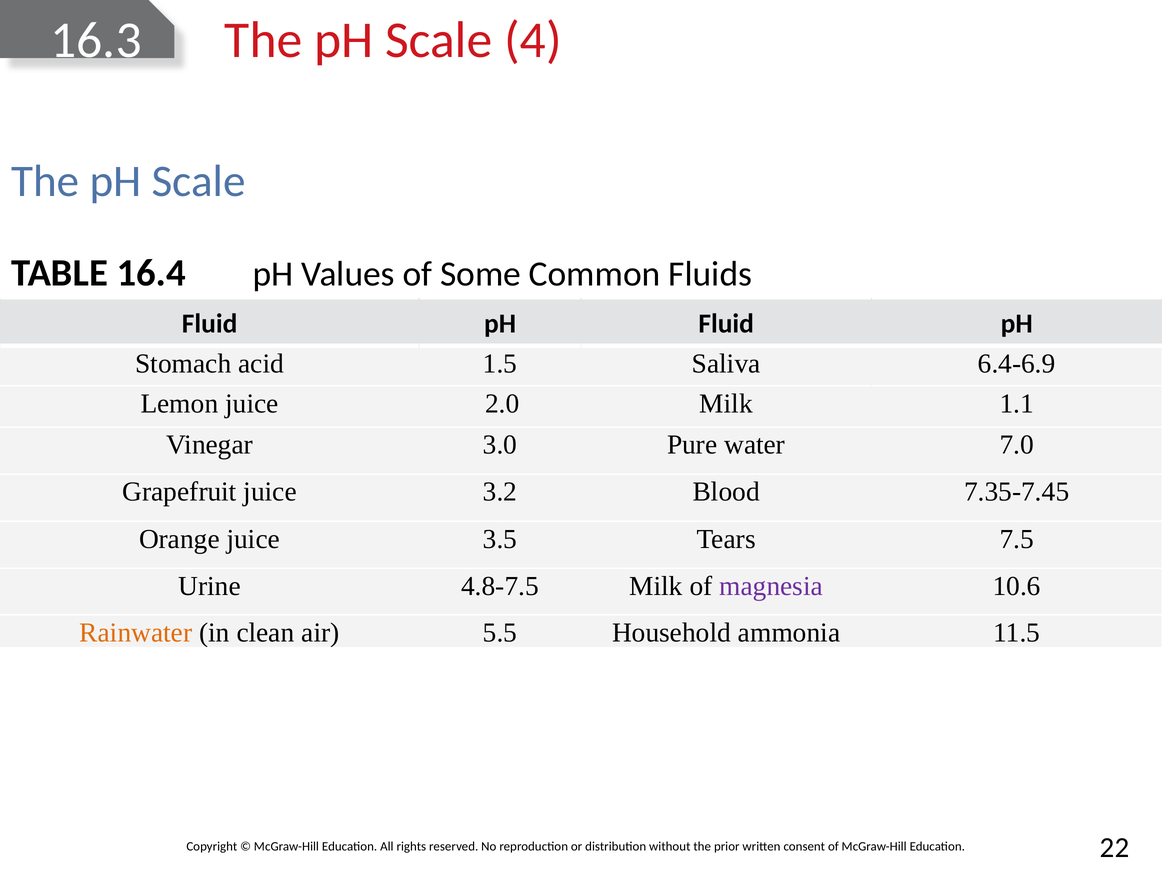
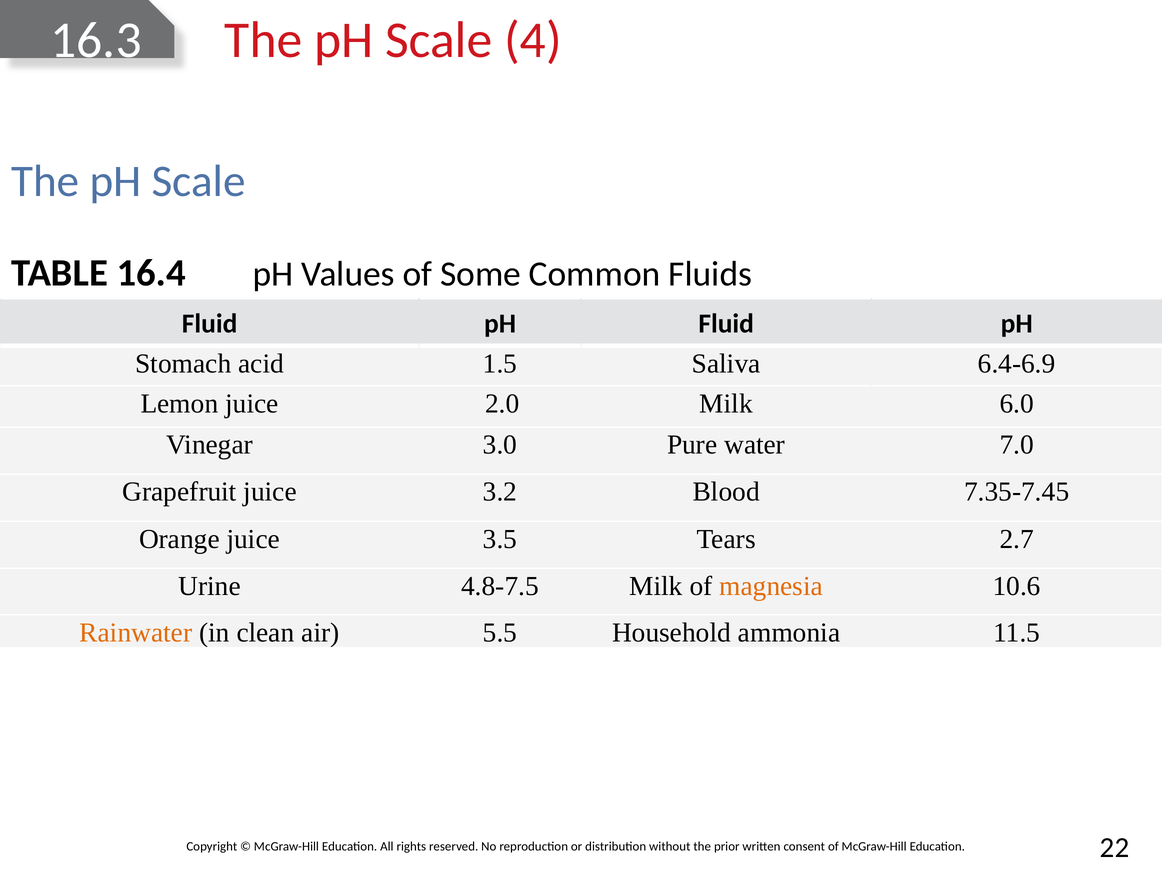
1.1: 1.1 -> 6.0
7.5: 7.5 -> 2.7
magnesia colour: purple -> orange
